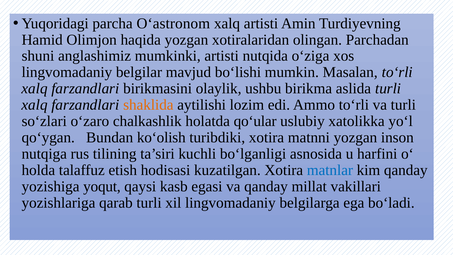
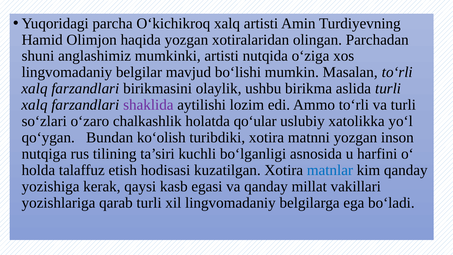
O‘astronom: O‘astronom -> O‘kichikroq
shaklida colour: orange -> purple
yoqut: yoqut -> kerak
